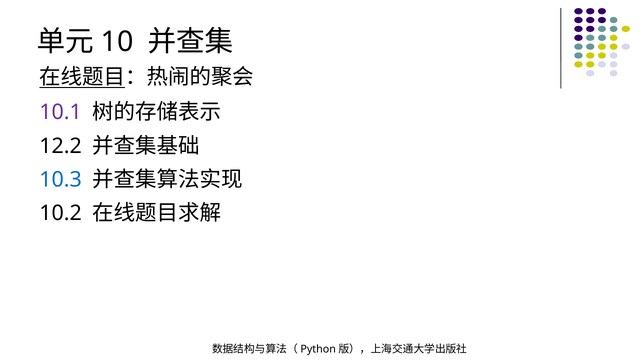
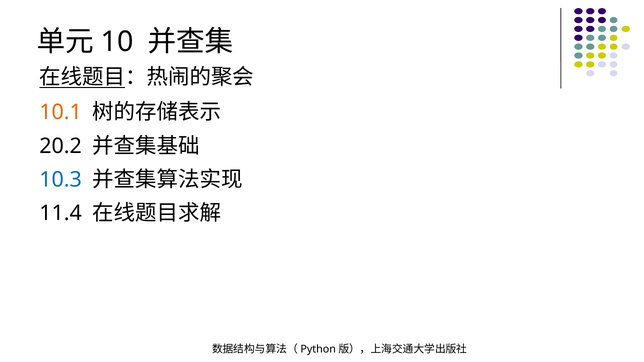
10.1 colour: purple -> orange
12.2: 12.2 -> 20.2
10.2: 10.2 -> 11.4
